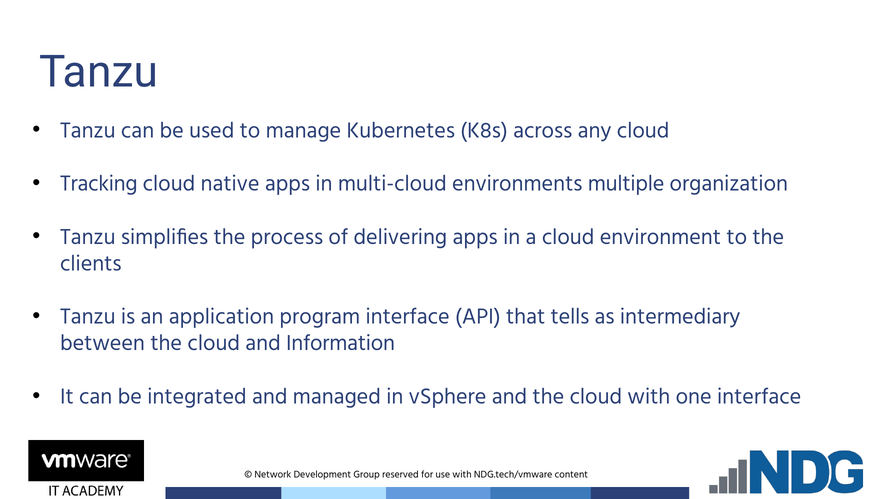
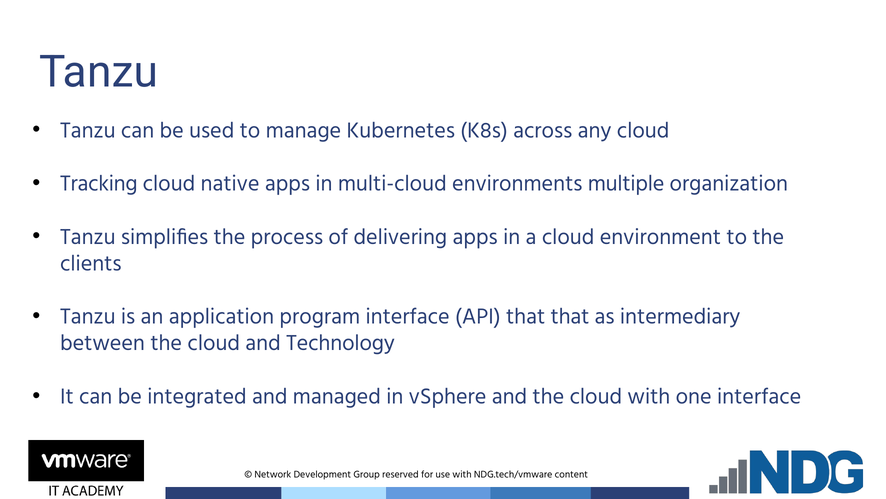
that tells: tells -> that
Information: Information -> Technology
